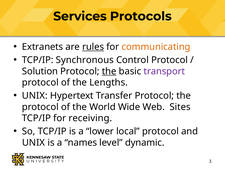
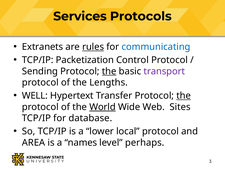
communicating colour: orange -> blue
Synchronous: Synchronous -> Packetization
Solution: Solution -> Sending
UNIX at (35, 96): UNIX -> WELL
the at (184, 96) underline: none -> present
World underline: none -> present
receiving: receiving -> database
UNIX at (33, 142): UNIX -> AREA
dynamic: dynamic -> perhaps
